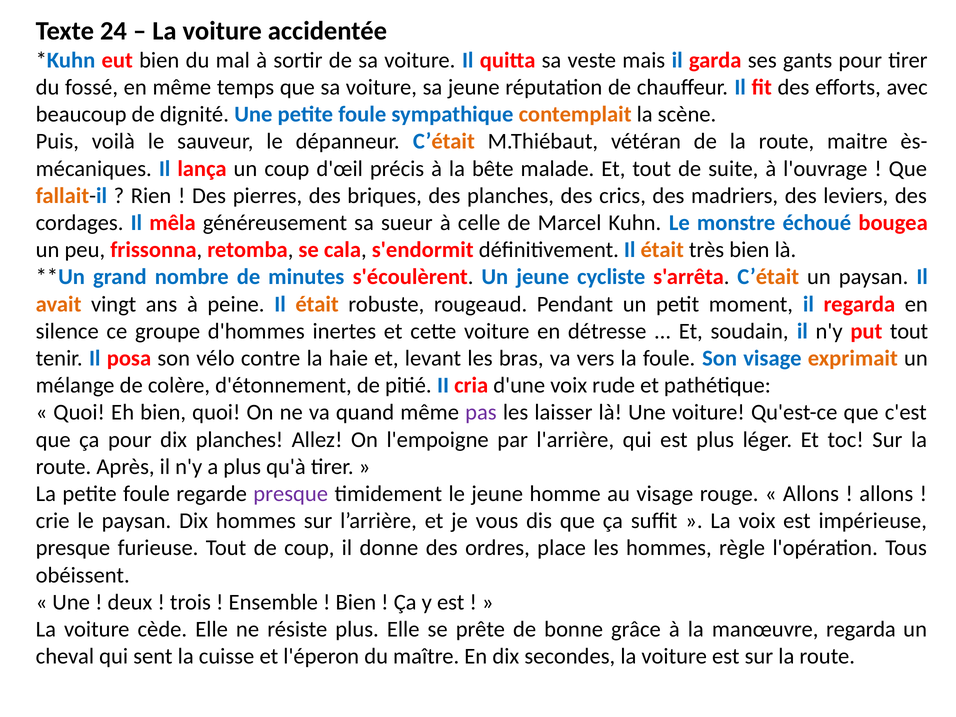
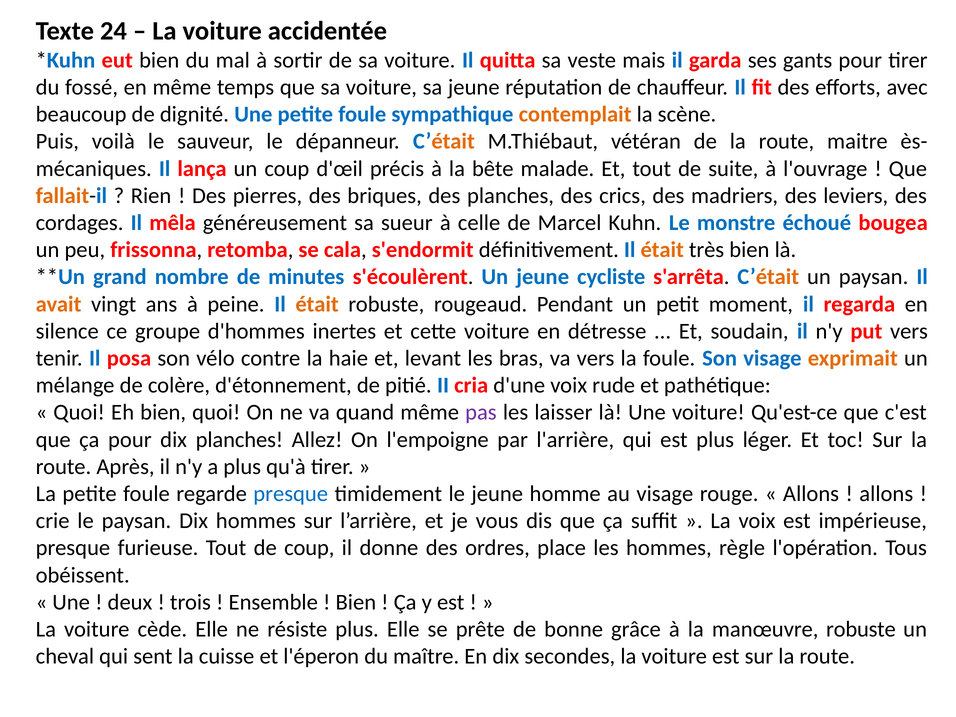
put tout: tout -> vers
presque at (291, 494) colour: purple -> blue
manœuvre regarda: regarda -> robuste
